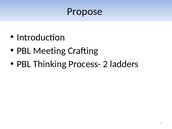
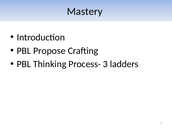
Propose: Propose -> Mastery
Meeting: Meeting -> Propose
Process- 2: 2 -> 3
